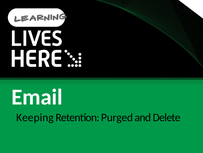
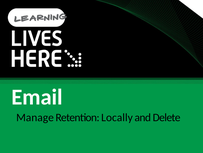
Keeping: Keeping -> Manage
Purged: Purged -> Locally
